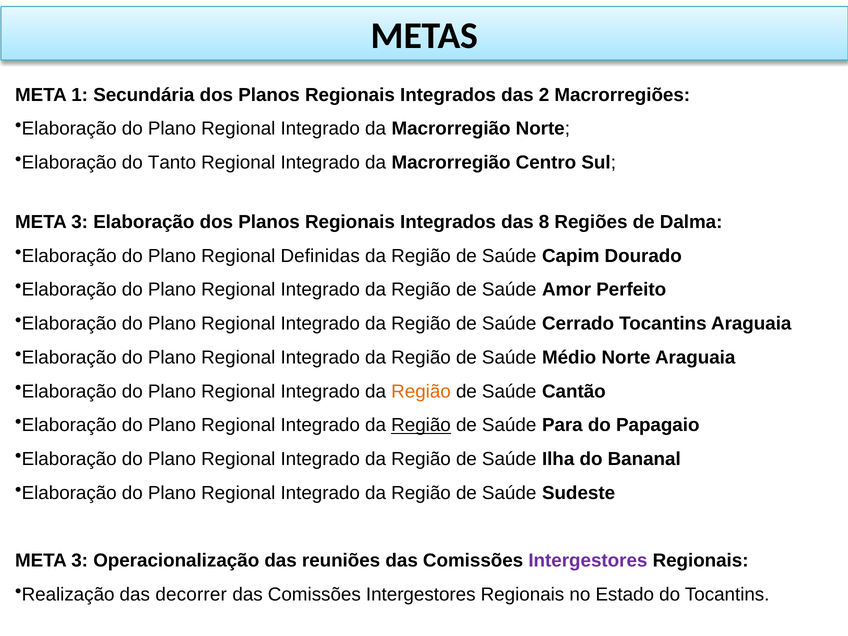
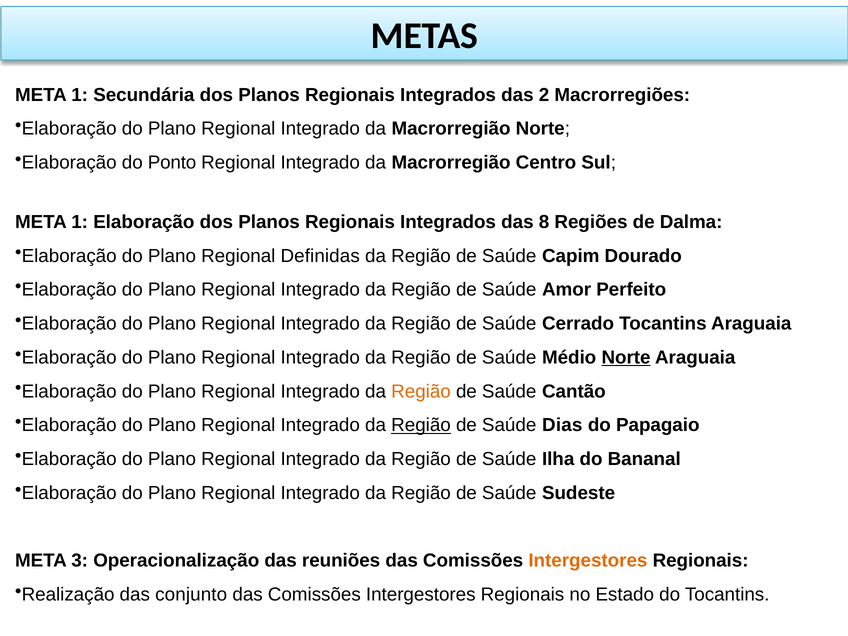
Tanto: Tanto -> Ponto
3 at (80, 222): 3 -> 1
Norte at (626, 357) underline: none -> present
Para: Para -> Dias
Intergestores at (588, 561) colour: purple -> orange
decorrer: decorrer -> conjunto
